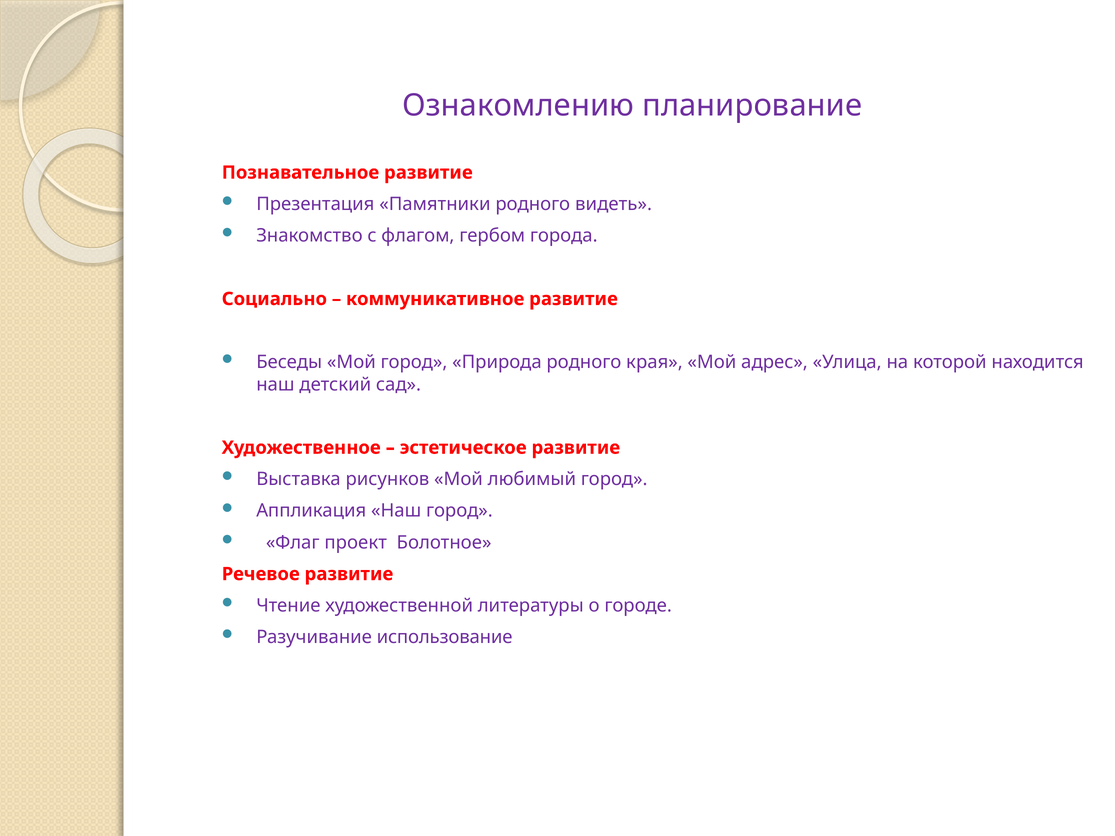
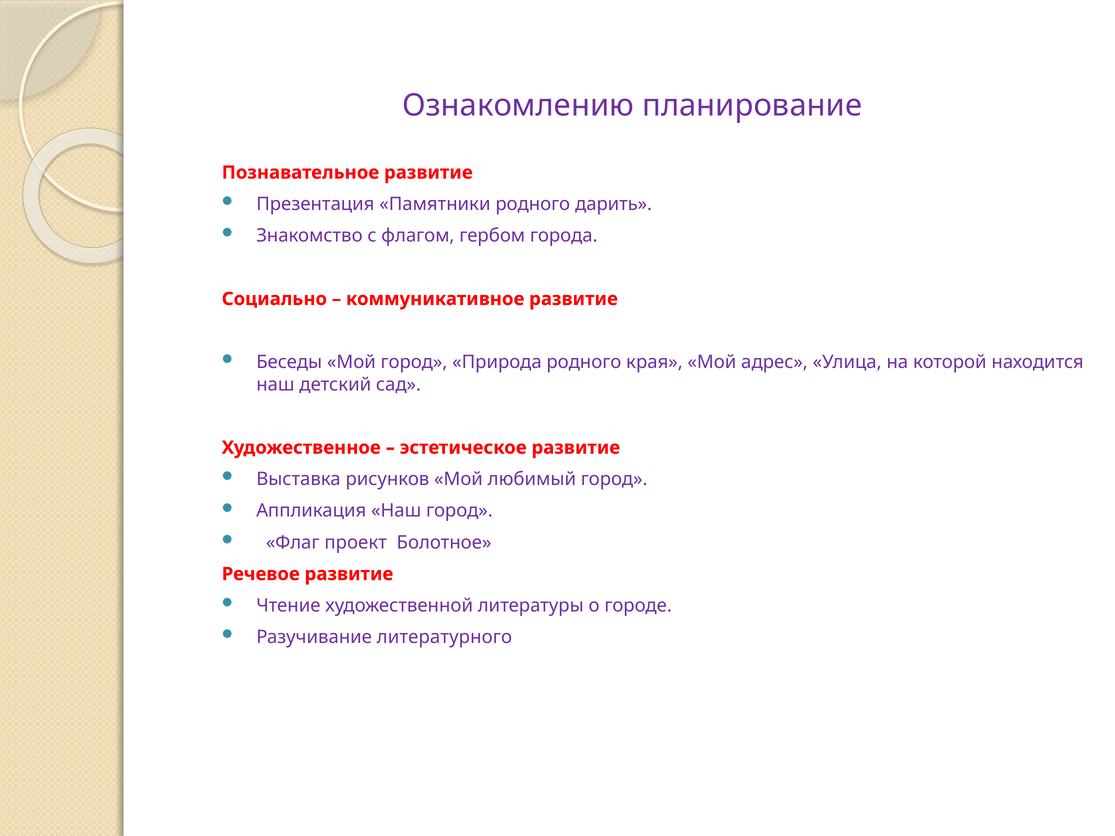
видеть: видеть -> дарить
использование: использование -> литературного
